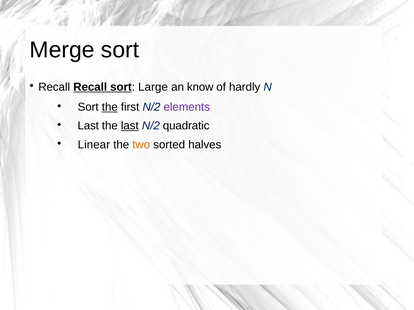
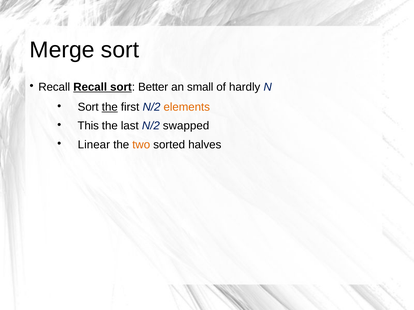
Large: Large -> Better
know: know -> small
elements colour: purple -> orange
Last at (88, 126): Last -> This
last at (130, 126) underline: present -> none
quadratic: quadratic -> swapped
